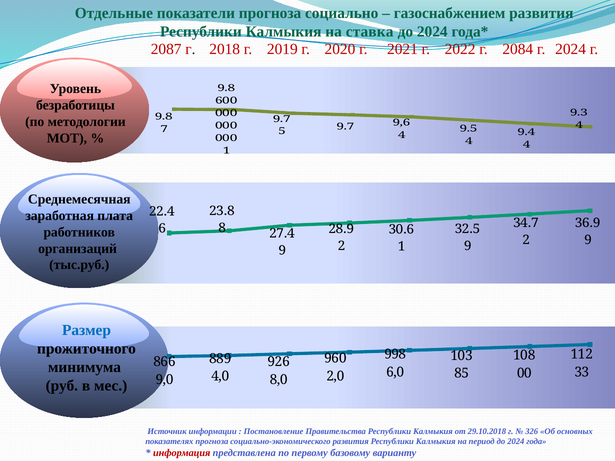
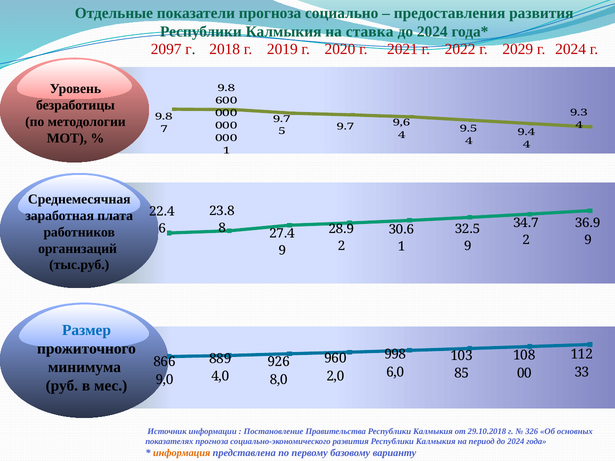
газоснабжением: газоснабжением -> предоставления
2087: 2087 -> 2097
2084: 2084 -> 2029
информация colour: red -> orange
